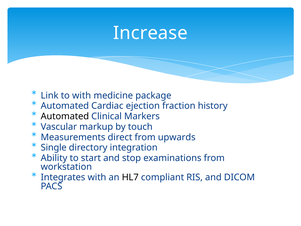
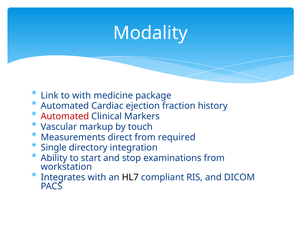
Increase: Increase -> Modality
Automated at (65, 116) colour: black -> red
upwards: upwards -> required
